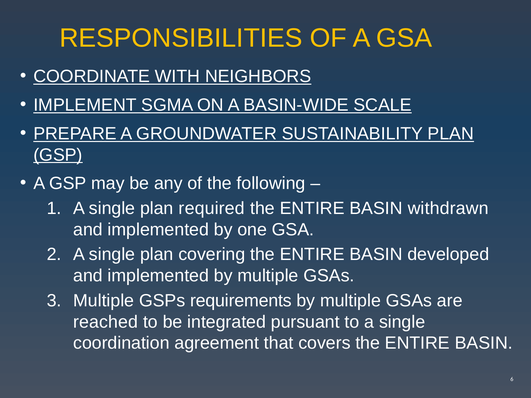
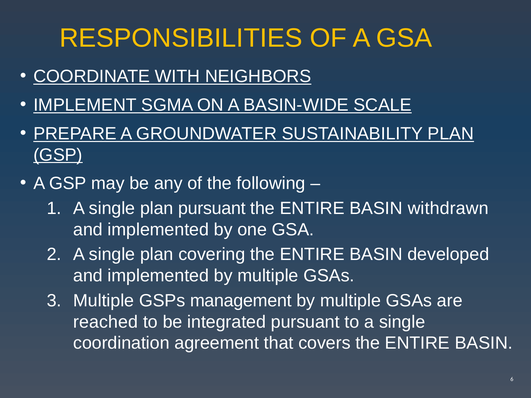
plan required: required -> pursuant
requirements: requirements -> management
